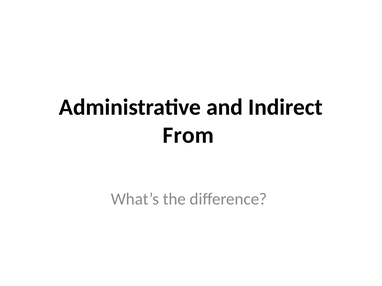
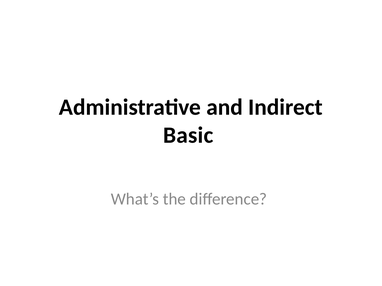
From: From -> Basic
